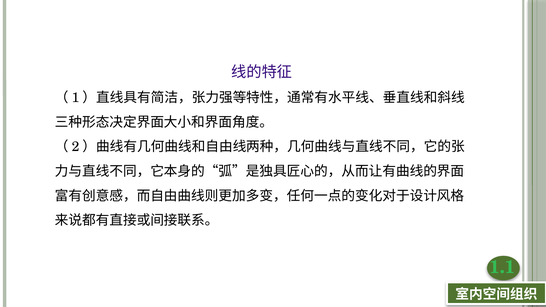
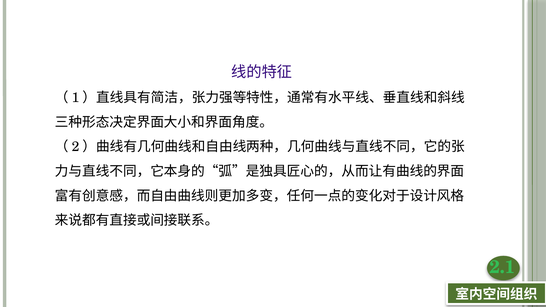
1.1: 1.1 -> 2.1
